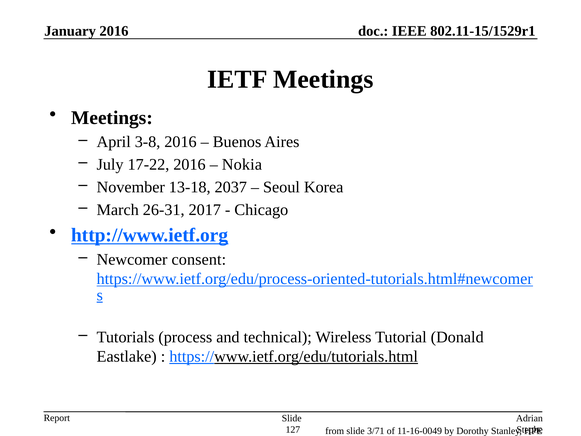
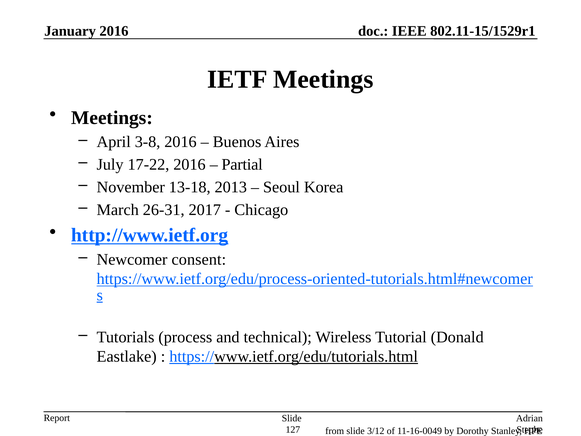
Nokia: Nokia -> Partial
2037: 2037 -> 2013
3/71: 3/71 -> 3/12
